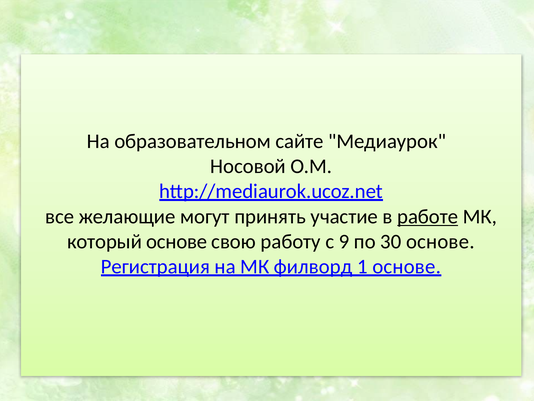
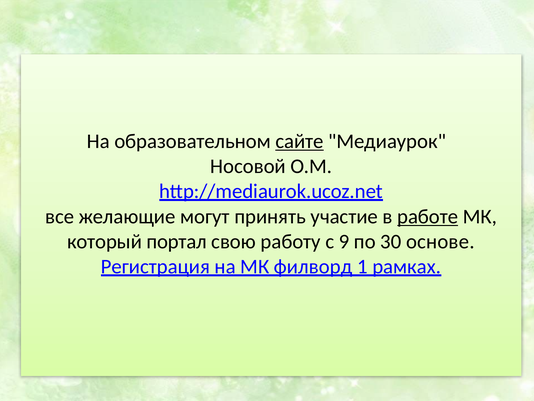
сайте underline: none -> present
который основе: основе -> портал
1 основе: основе -> рамках
